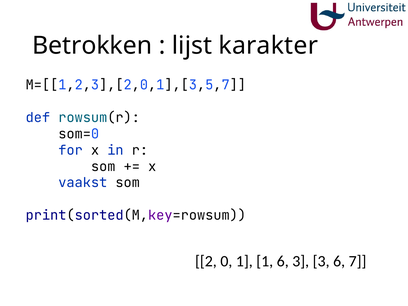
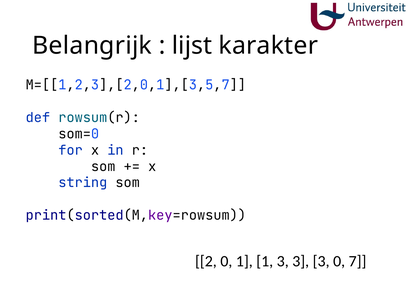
Betrokken: Betrokken -> Belangrijk
vaakst: vaakst -> string
1 6: 6 -> 3
3 6: 6 -> 0
